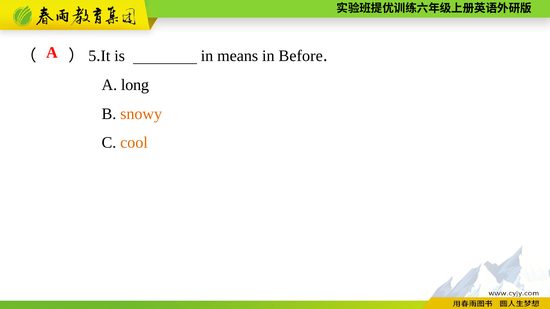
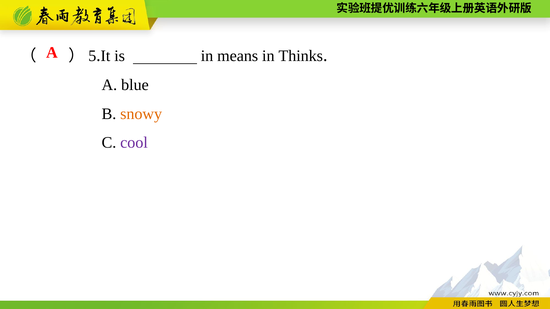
Before: Before -> Thinks
long: long -> blue
cool colour: orange -> purple
